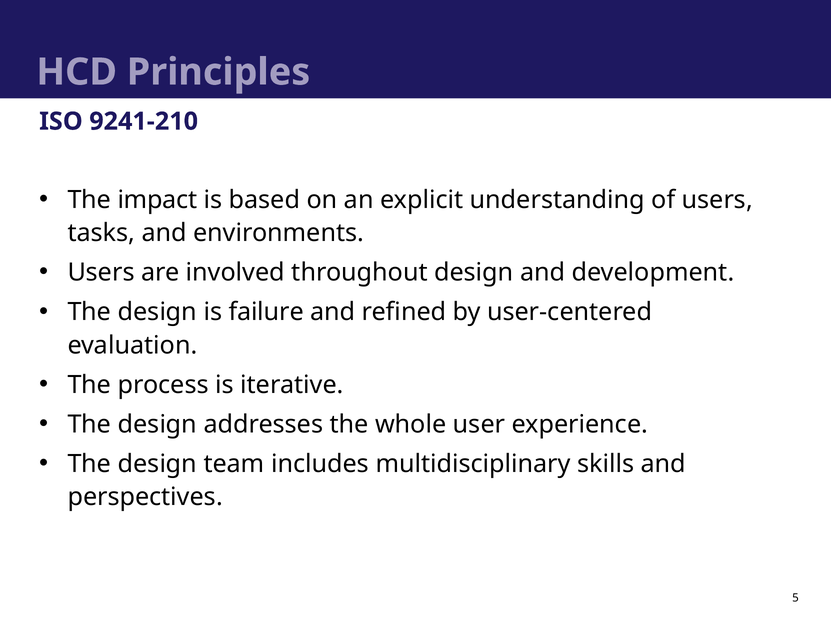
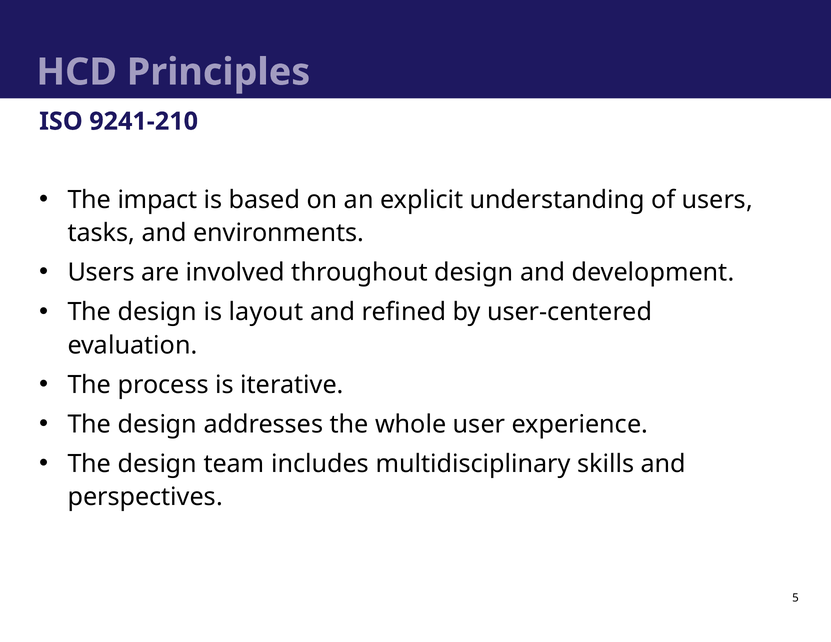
failure: failure -> layout
